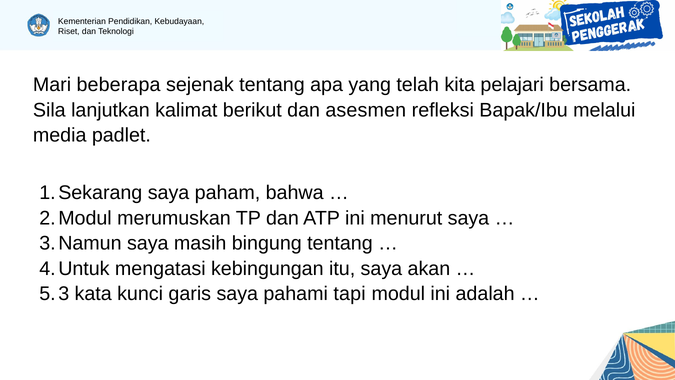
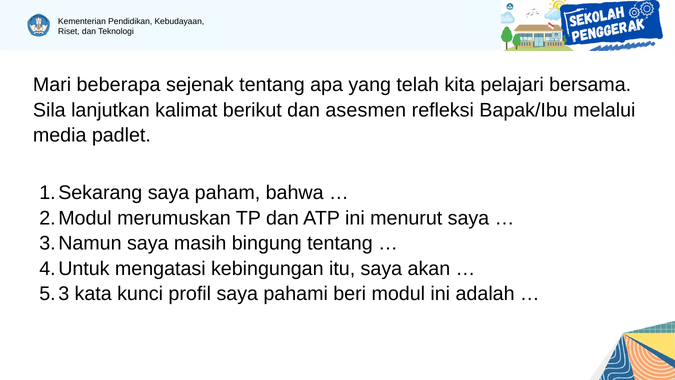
garis: garis -> profil
tapi: tapi -> beri
